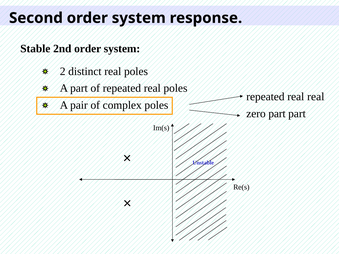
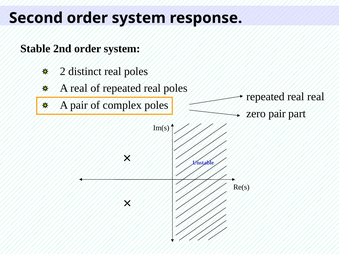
A part: part -> real
zero part: part -> pair
